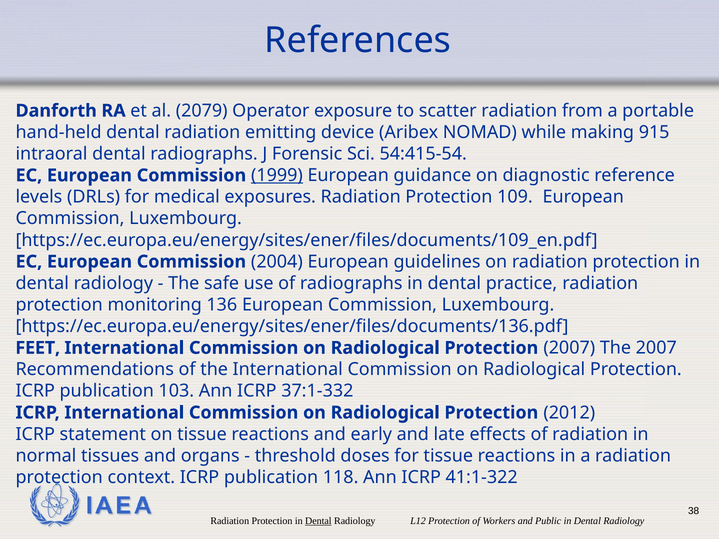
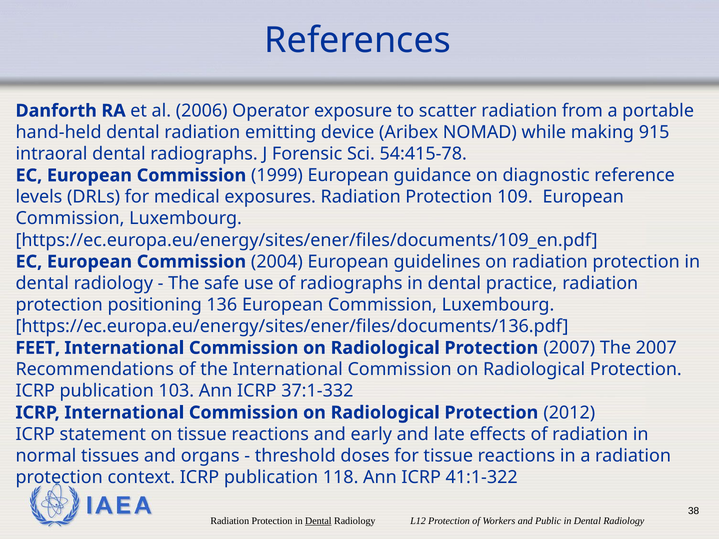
2079: 2079 -> 2006
54:415-54: 54:415-54 -> 54:415-78
1999 underline: present -> none
monitoring: monitoring -> positioning
